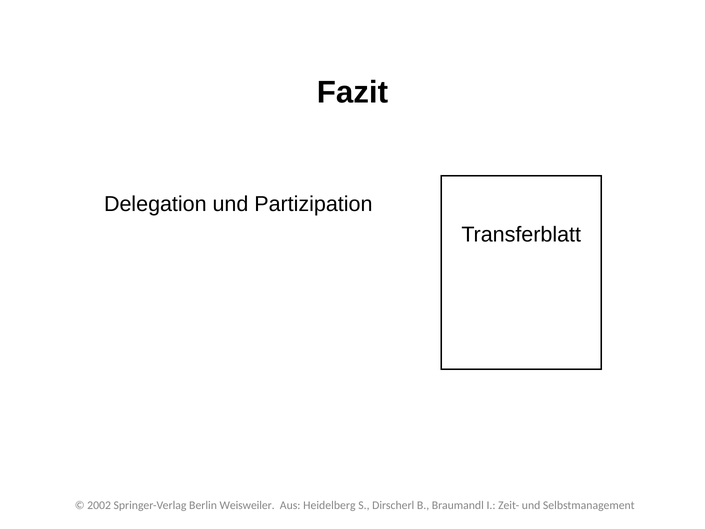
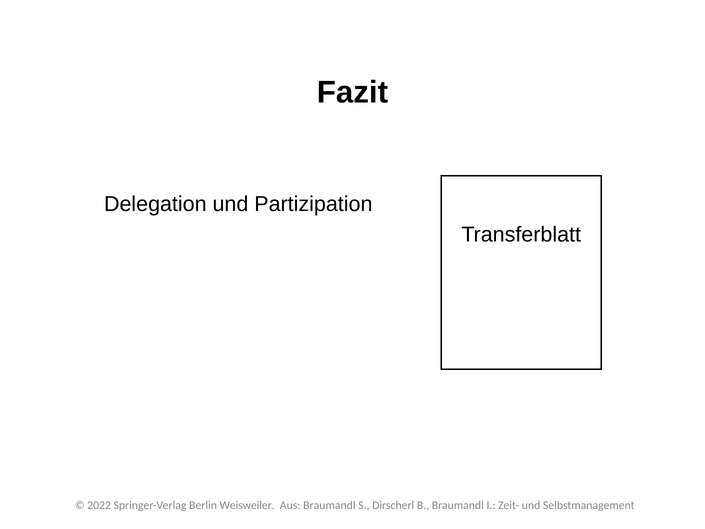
2002: 2002 -> 2022
Aus Heidelberg: Heidelberg -> Braumandl
